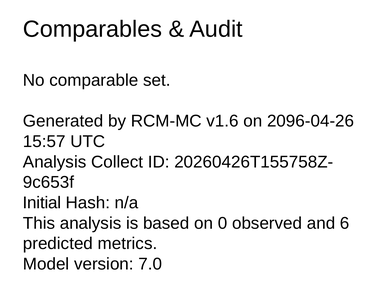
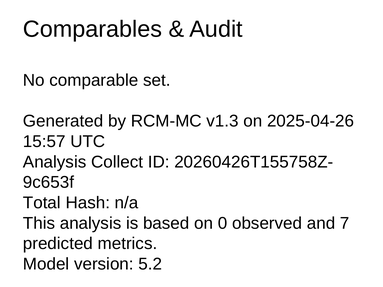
v1.6: v1.6 -> v1.3
2096-04-26: 2096-04-26 -> 2025-04-26
Initial: Initial -> Total
6: 6 -> 7
7.0: 7.0 -> 5.2
